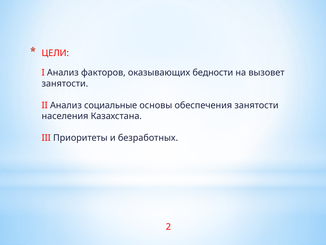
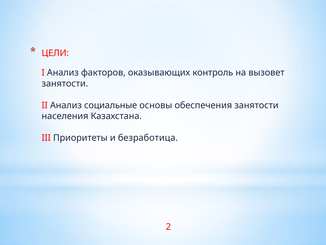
бедности: бедности -> контроль
безработных: безработных -> безработица
